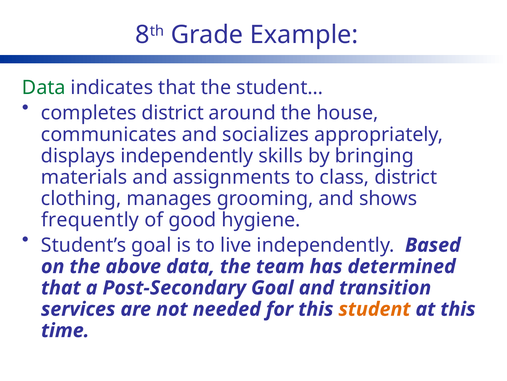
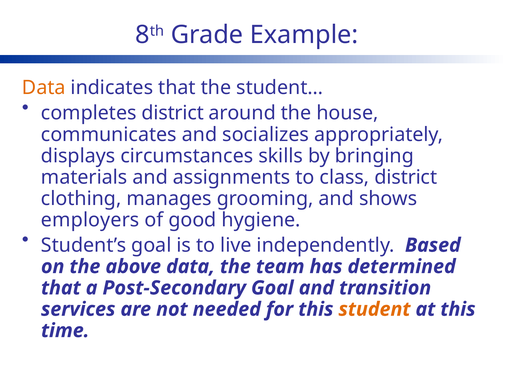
Data at (44, 88) colour: green -> orange
displays independently: independently -> circumstances
frequently: frequently -> employers
